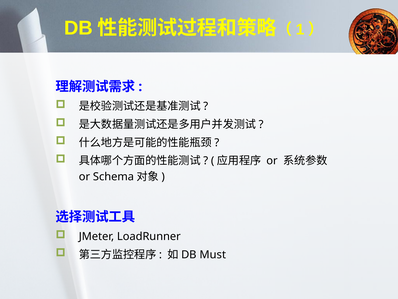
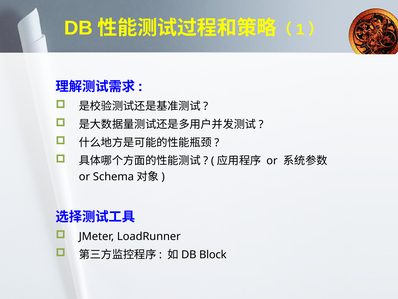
Must: Must -> Block
